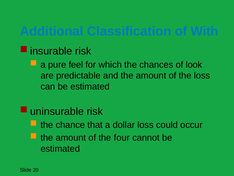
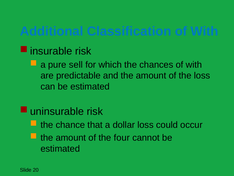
feel: feel -> sell
chances of look: look -> with
